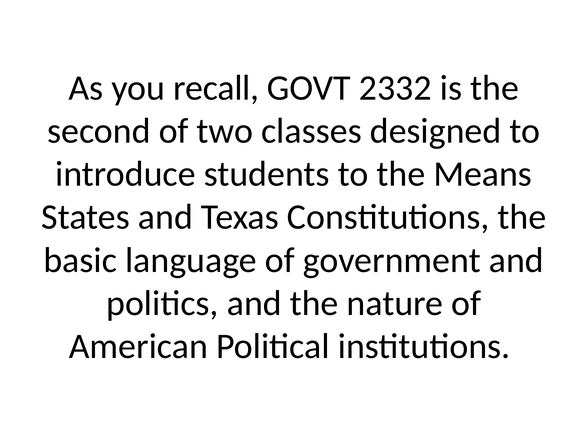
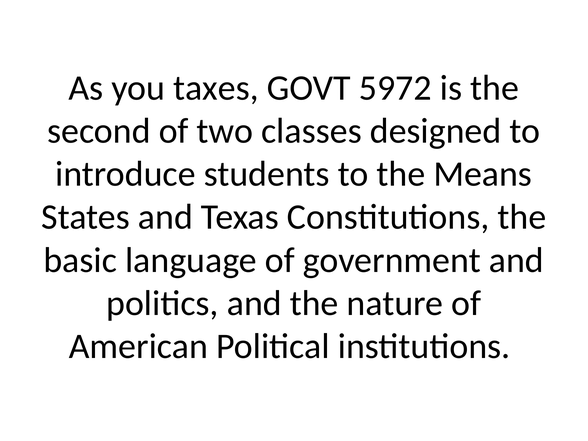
recall: recall -> taxes
2332: 2332 -> 5972
